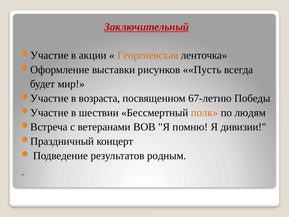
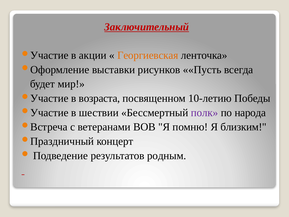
67-летию: 67-летию -> 10-летию
полк colour: orange -> purple
людям: людям -> народа
дивизии: дивизии -> близким
